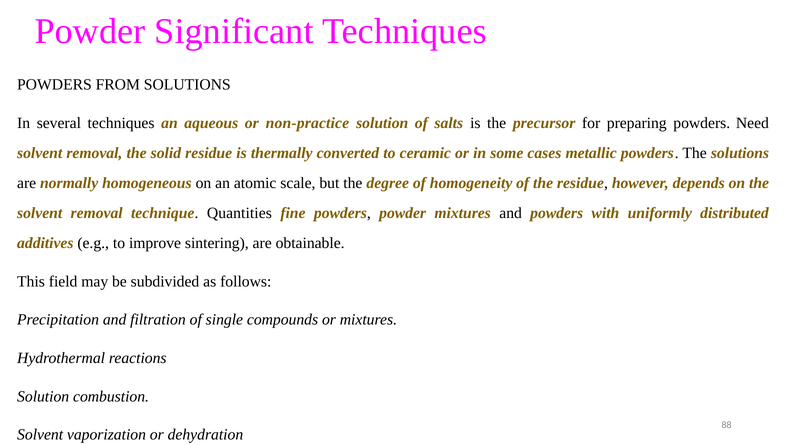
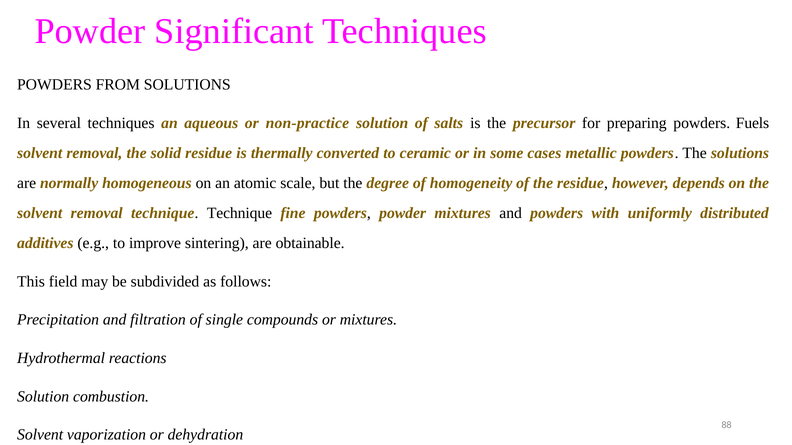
Need: Need -> Fuels
technique Quantities: Quantities -> Technique
